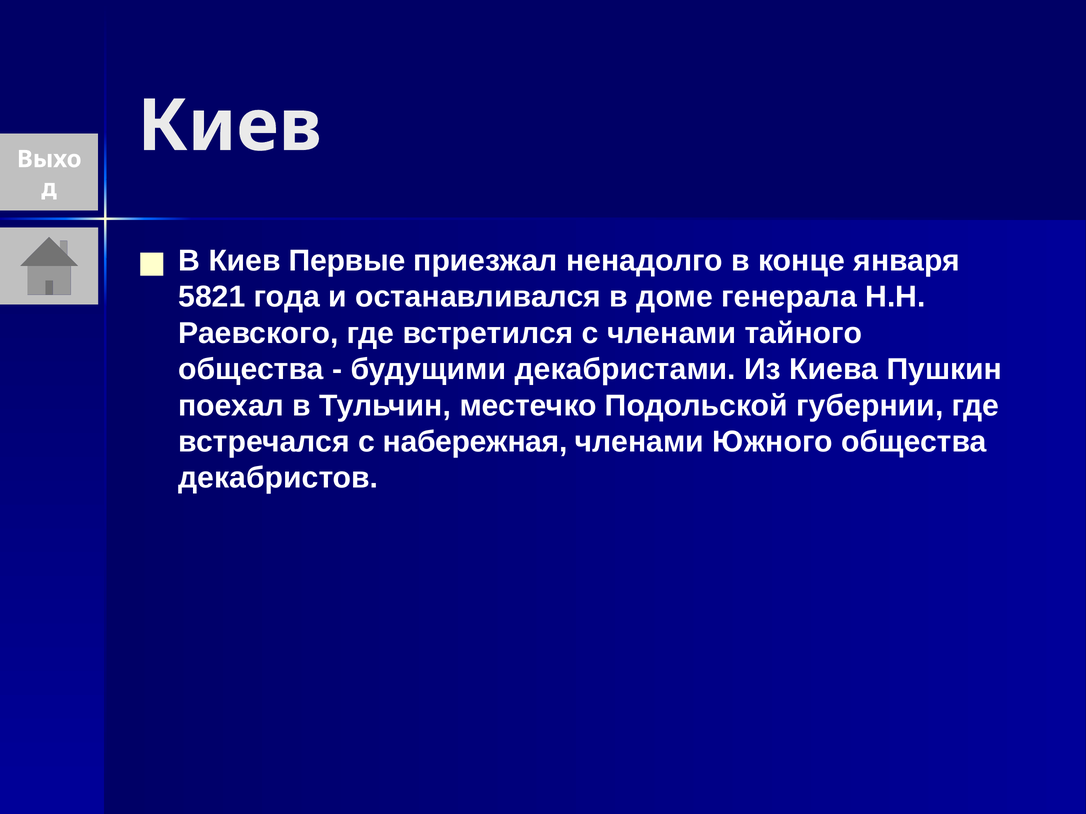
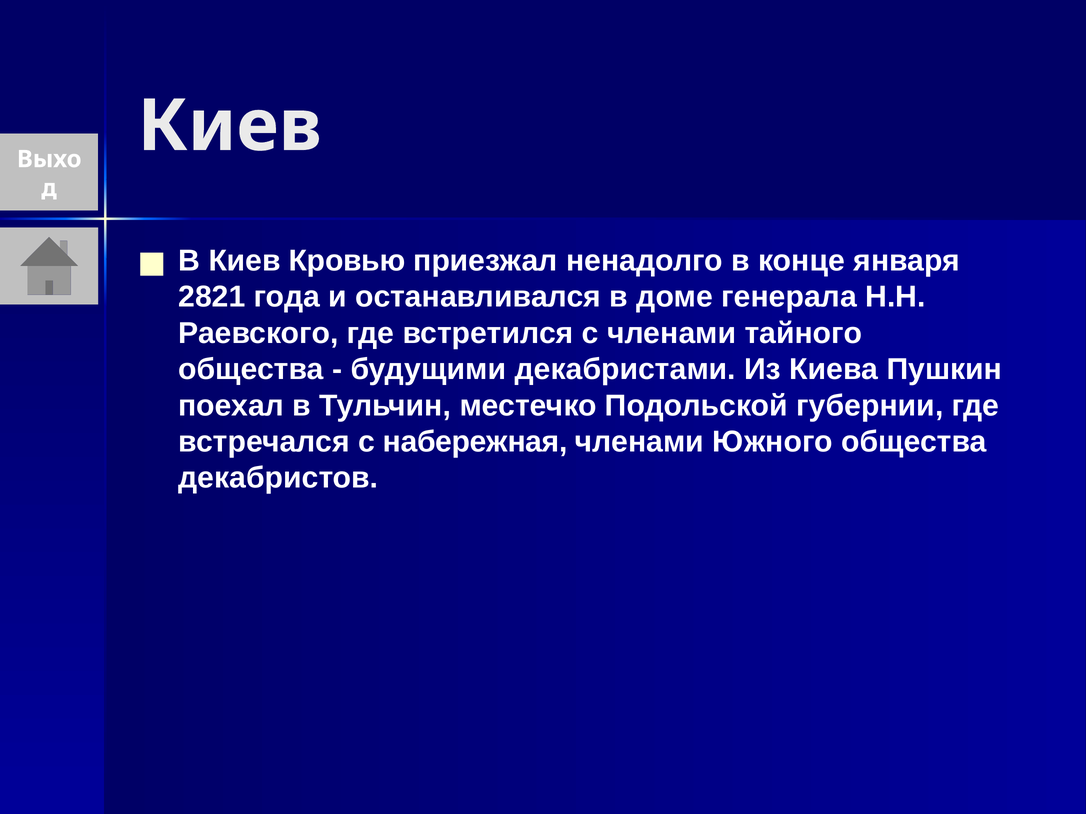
Первые: Первые -> Кровью
5821: 5821 -> 2821
